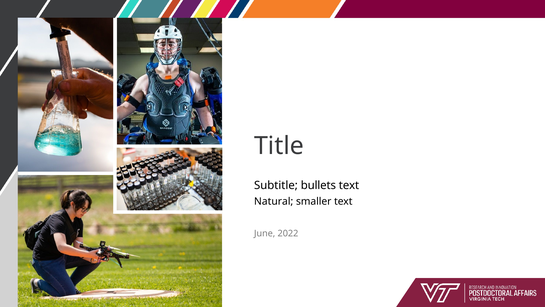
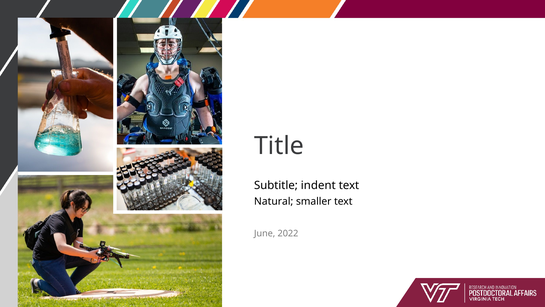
bullets: bullets -> indent
